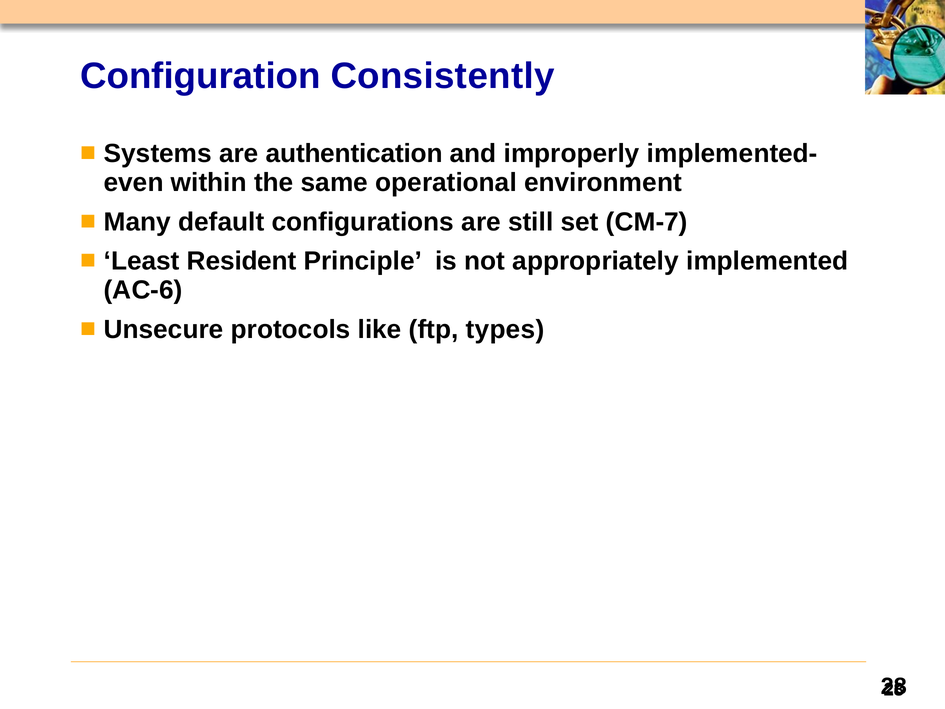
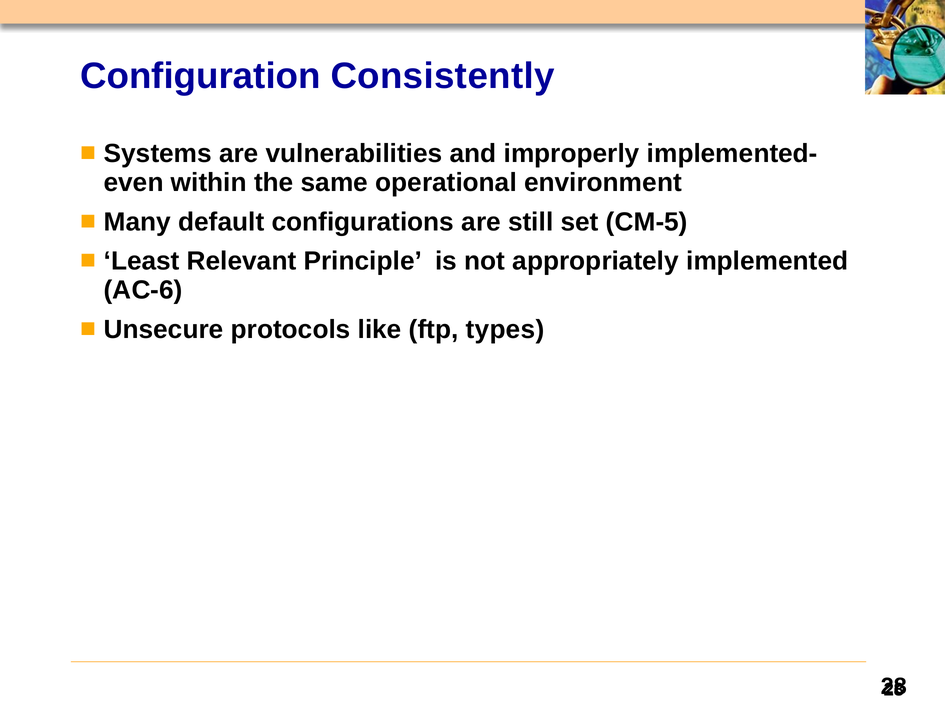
authentication: authentication -> vulnerabilities
CM-7: CM-7 -> CM-5
Resident: Resident -> Relevant
